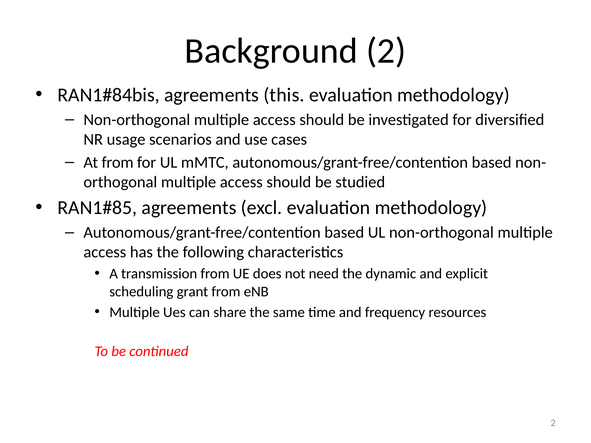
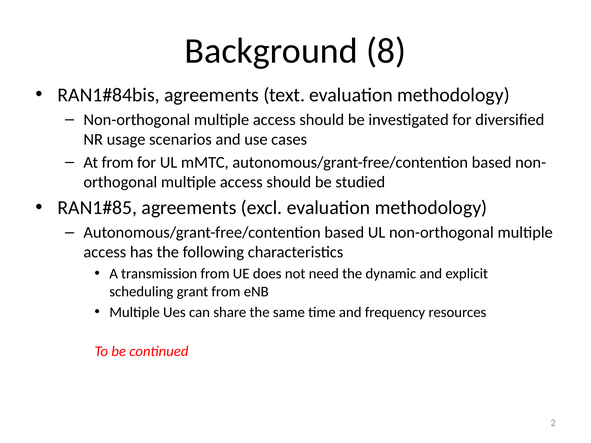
Background 2: 2 -> 8
this: this -> text
